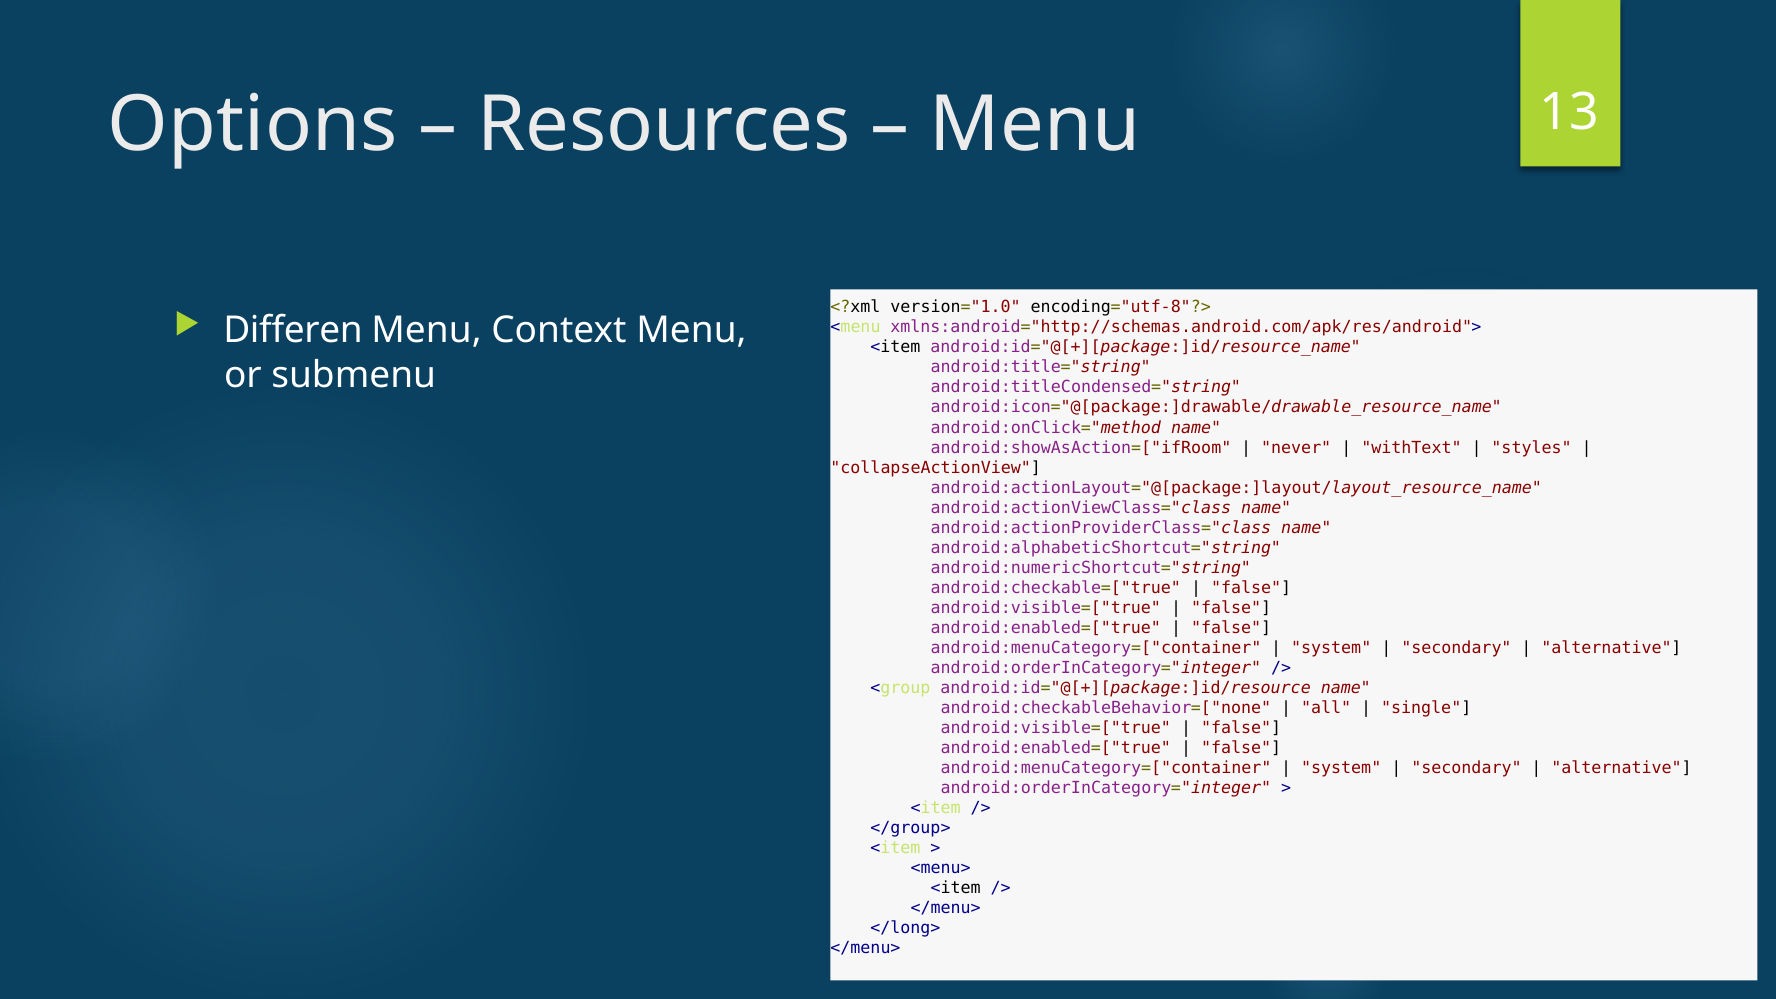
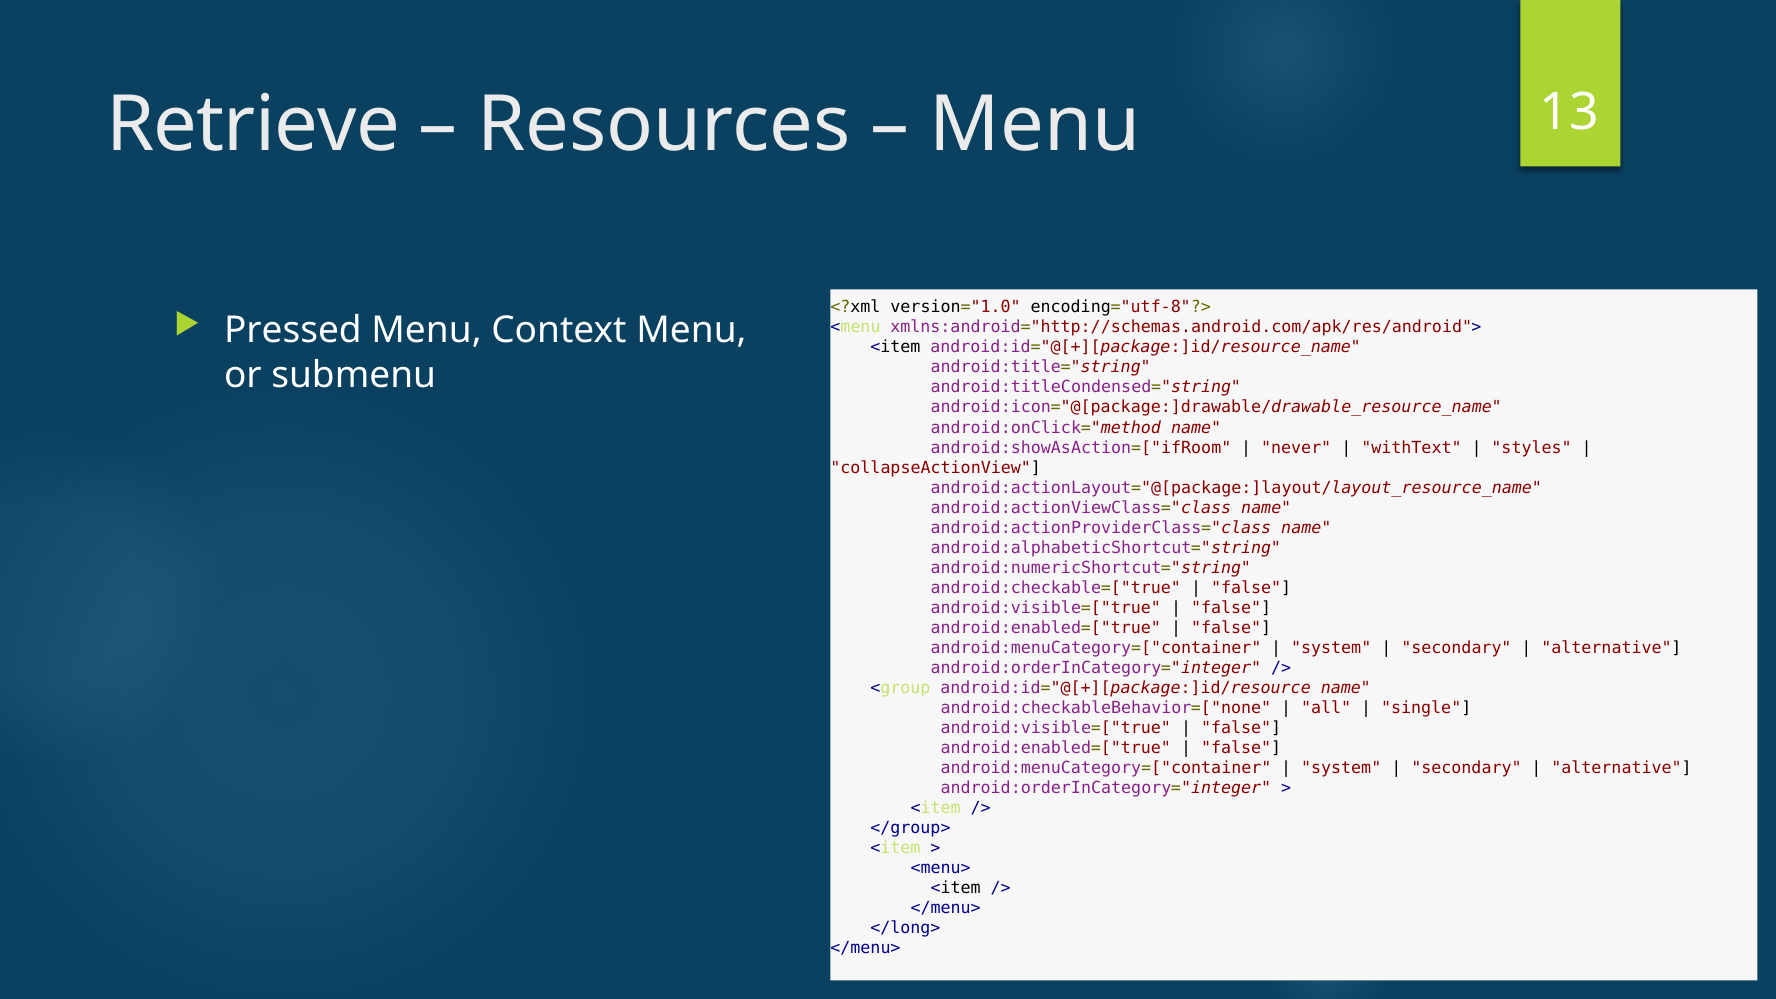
Options: Options -> Retrieve
Differen: Differen -> Pressed
